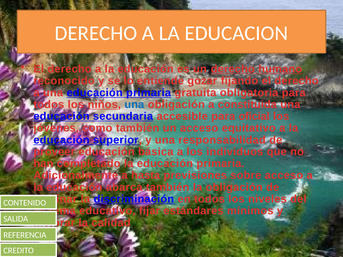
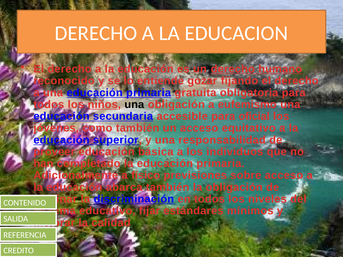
una at (134, 105) colour: blue -> black
constituida: constituida -> eufemismo
hasta: hasta -> físico
